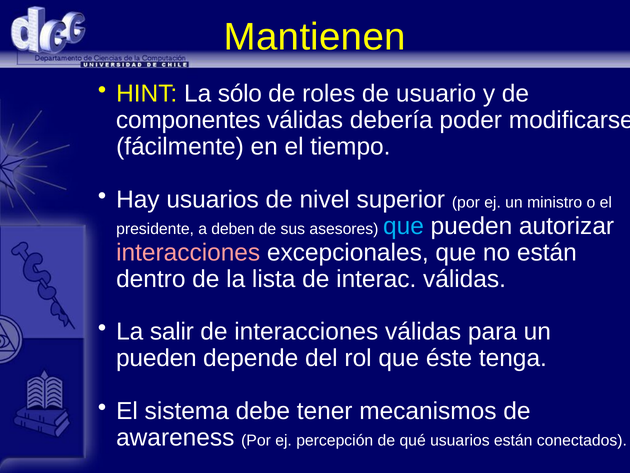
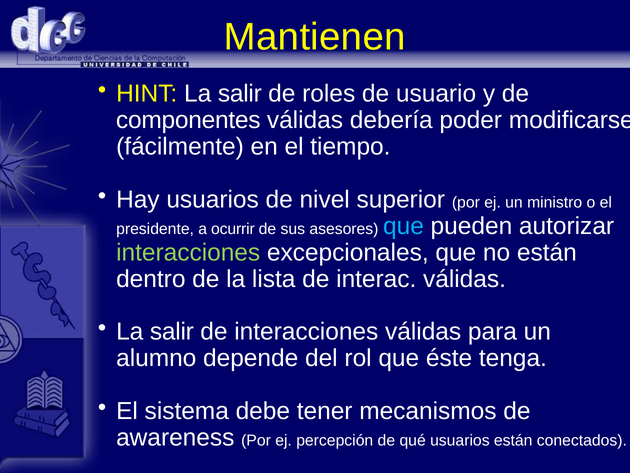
HINT La sólo: sólo -> salir
deben: deben -> ocurrir
interacciones at (188, 252) colour: pink -> light green
pueden at (156, 358): pueden -> alumno
